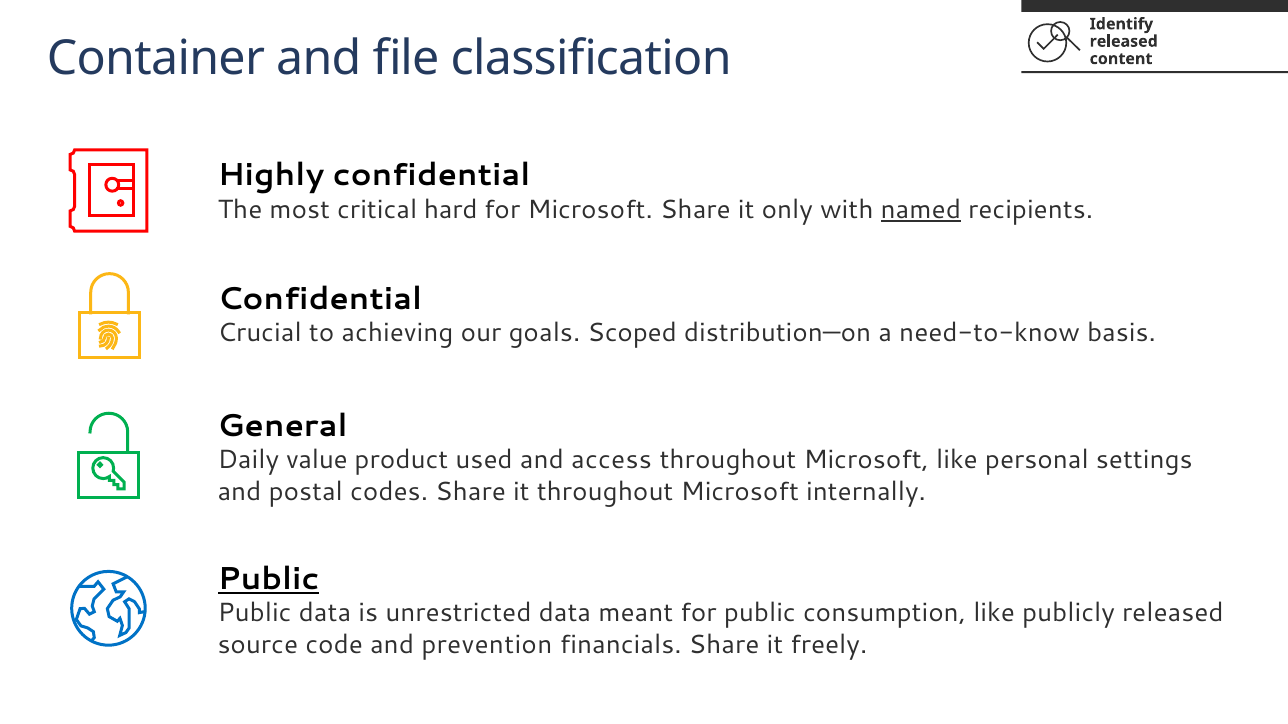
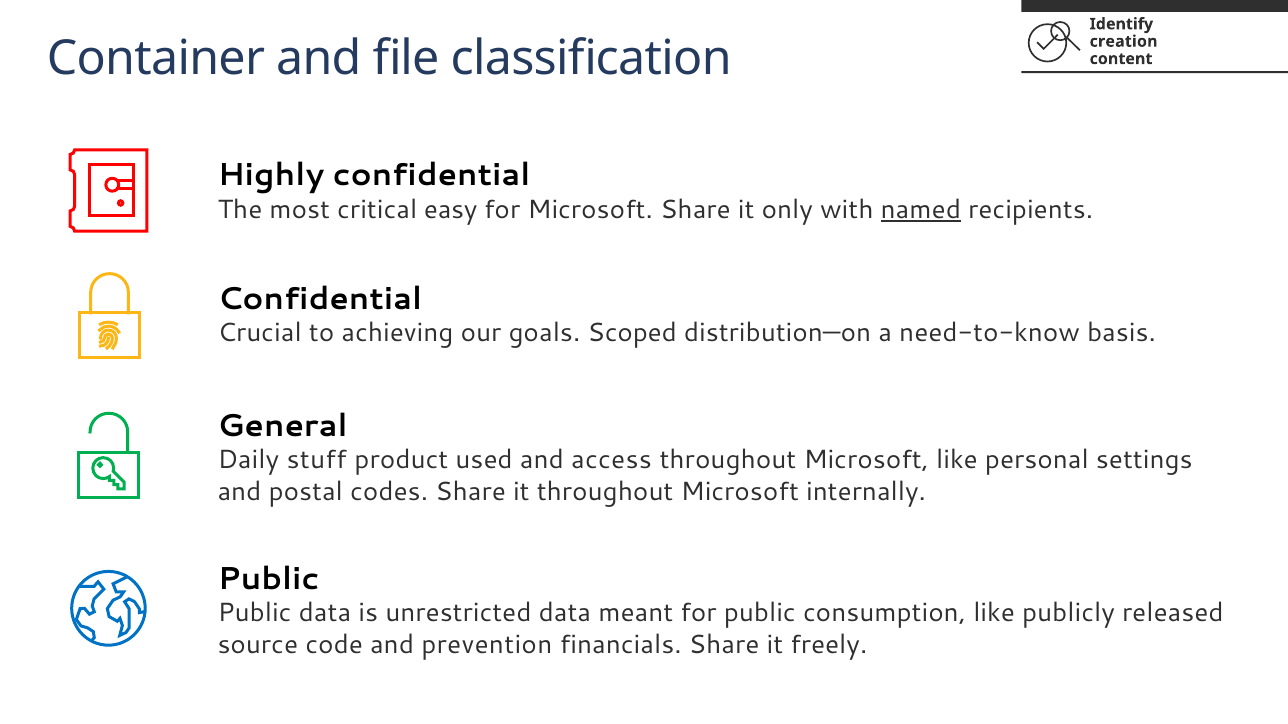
released at (1124, 41): released -> creation
hard: hard -> easy
value: value -> stuff
Public at (268, 579) underline: present -> none
